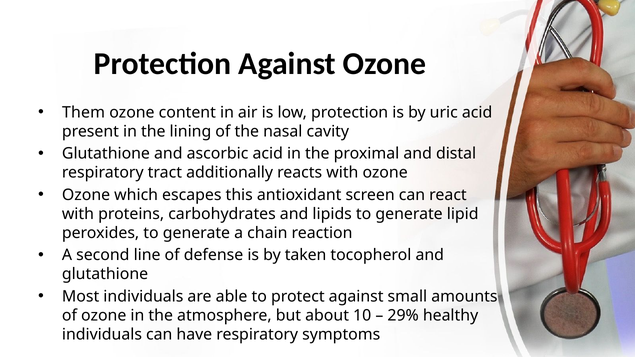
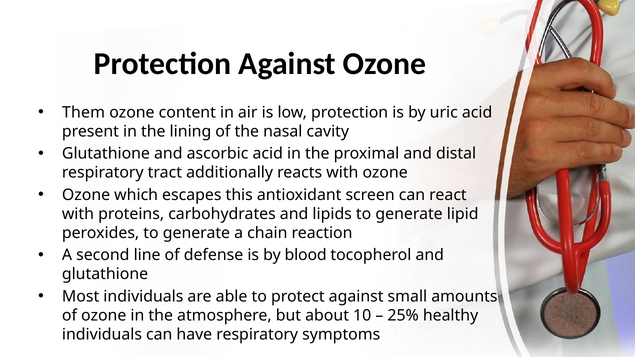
taken: taken -> blood
29%: 29% -> 25%
